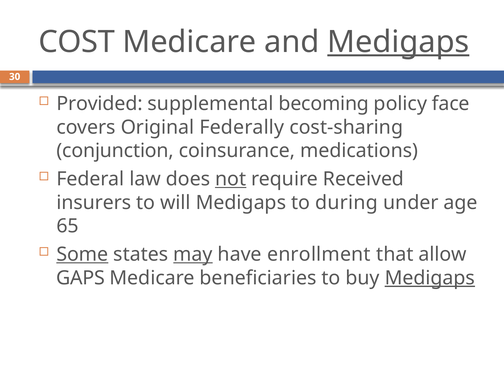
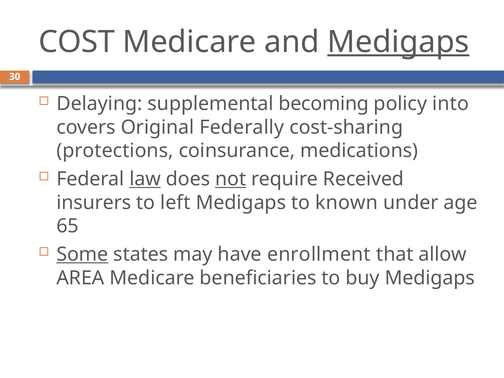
Provided: Provided -> Delaying
face: face -> into
conjunction: conjunction -> protections
law underline: none -> present
will: will -> left
during: during -> known
may underline: present -> none
GAPS: GAPS -> AREA
Medigaps at (430, 278) underline: present -> none
